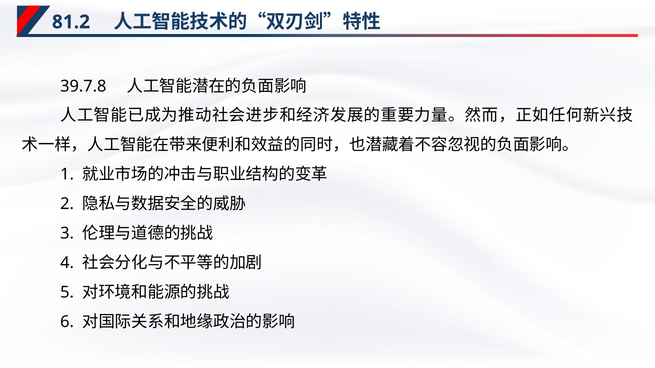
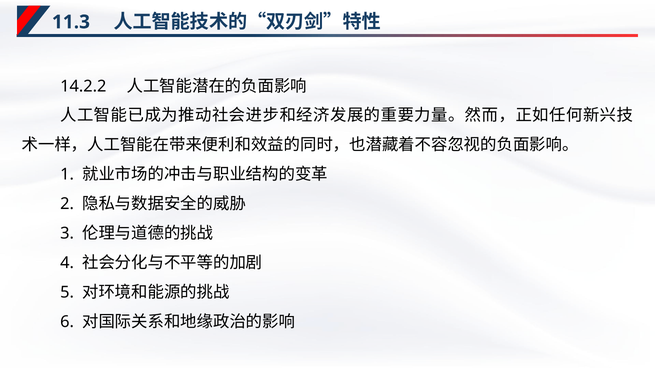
81.2: 81.2 -> 11.3
39.7.8: 39.7.8 -> 14.2.2
